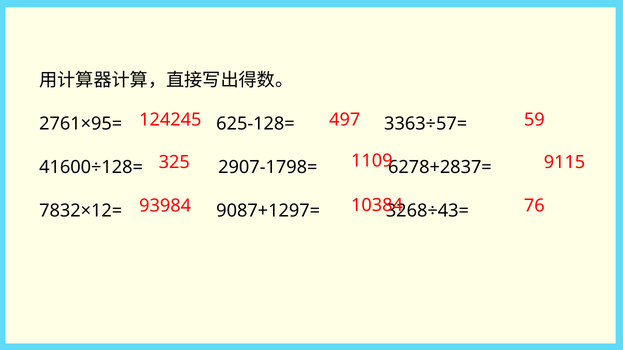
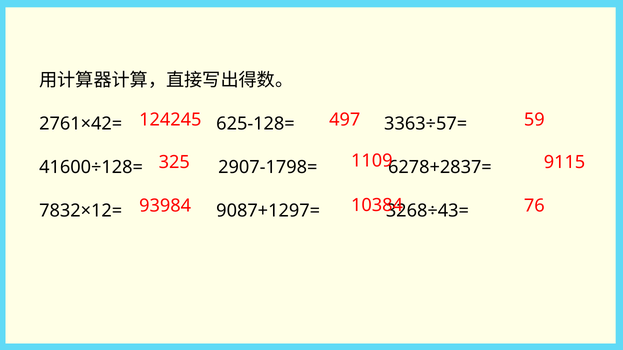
2761×95=: 2761×95= -> 2761×42=
